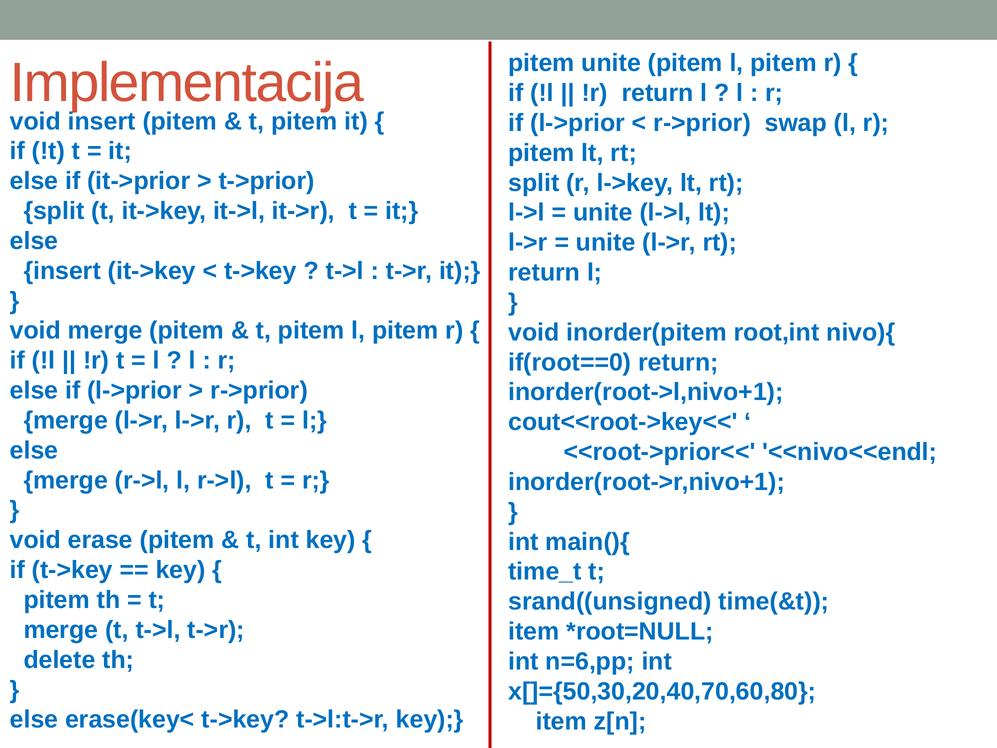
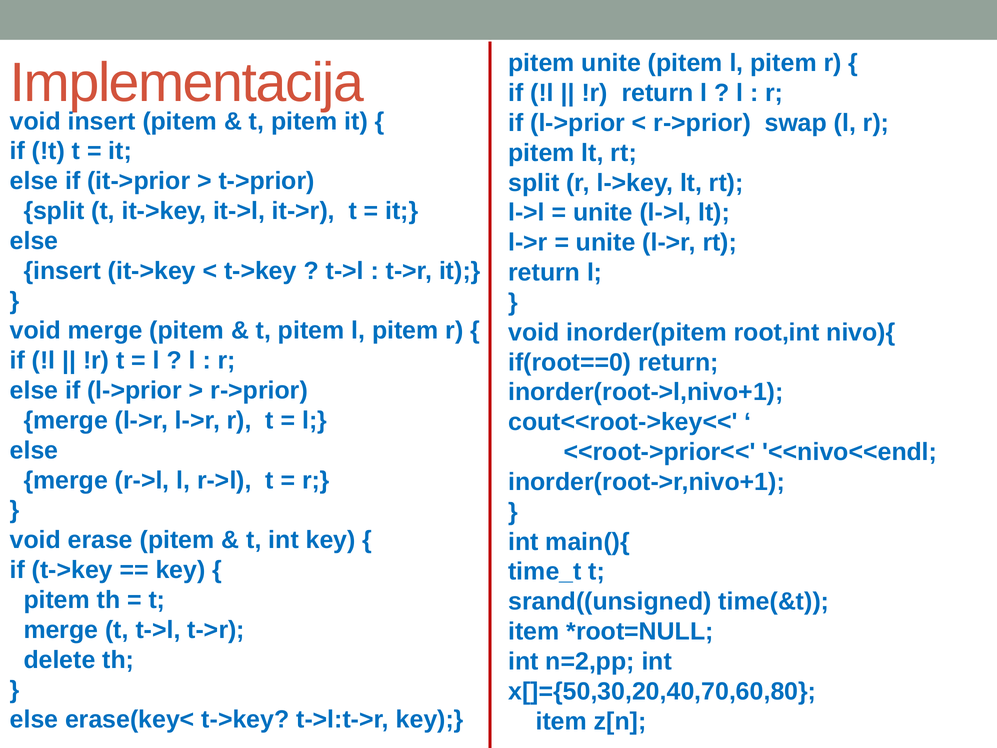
n=6,pp: n=6,pp -> n=2,pp
